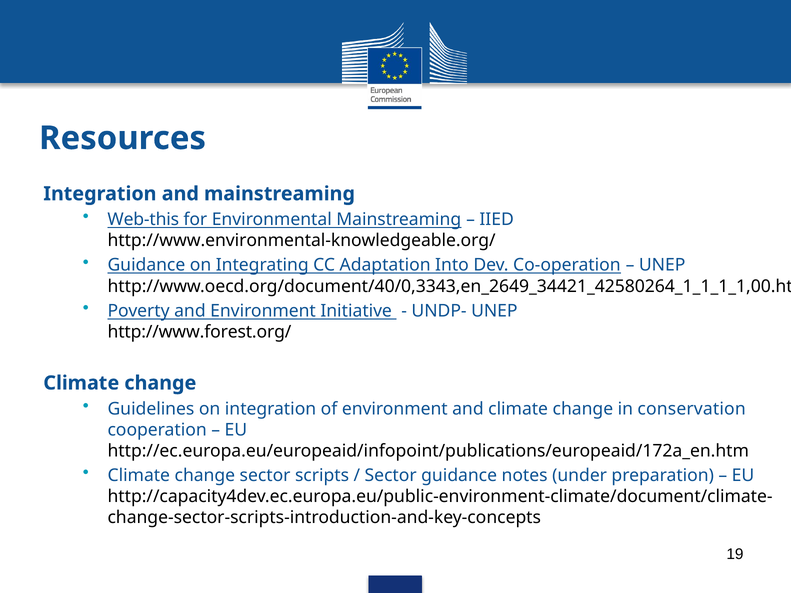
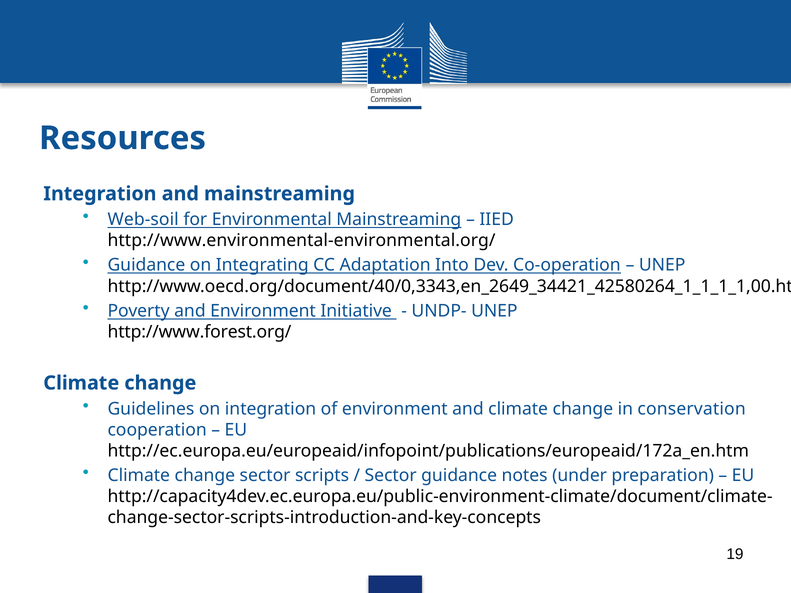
Web-this: Web-this -> Web-soil
http://www.environmental-knowledgeable.org/: http://www.environmental-knowledgeable.org/ -> http://www.environmental-environmental.org/
